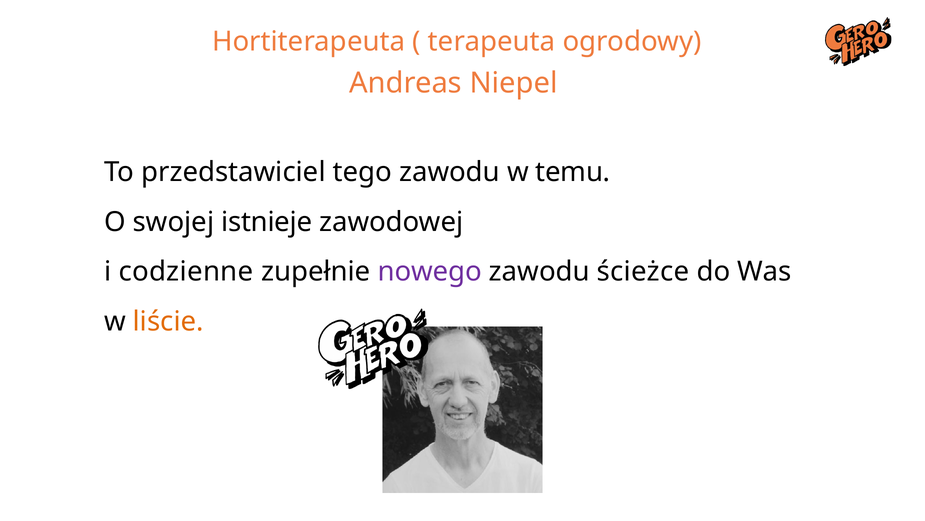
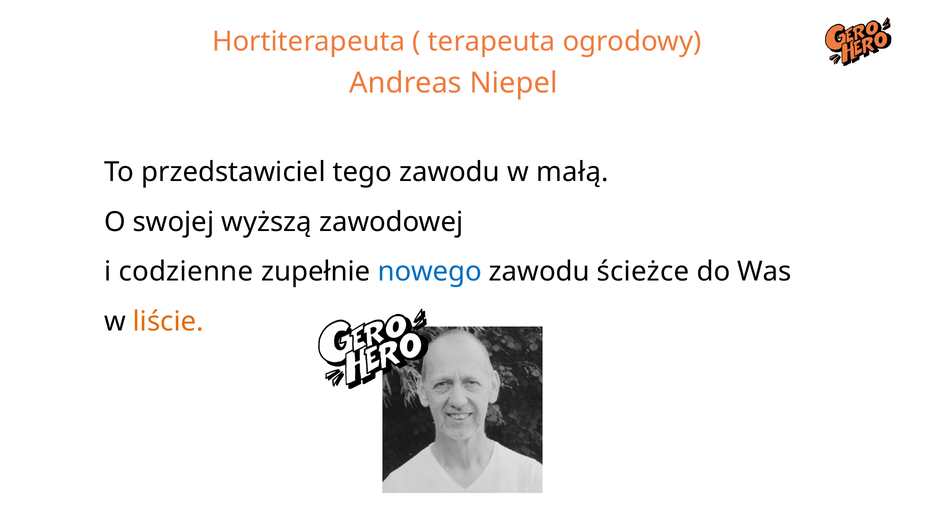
temu: temu -> małą
istnieje: istnieje -> wyższą
nowego colour: purple -> blue
